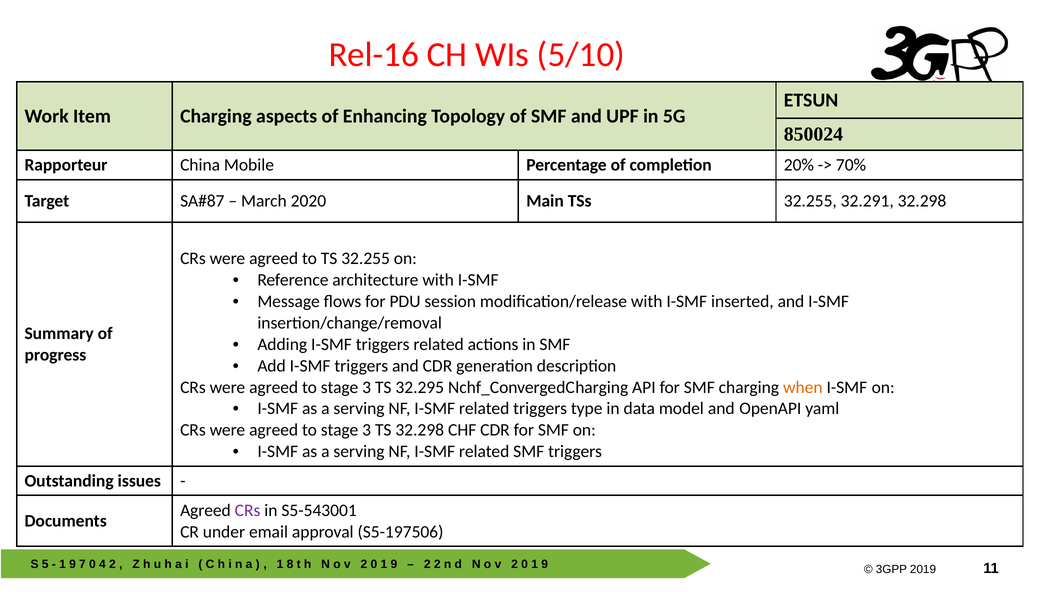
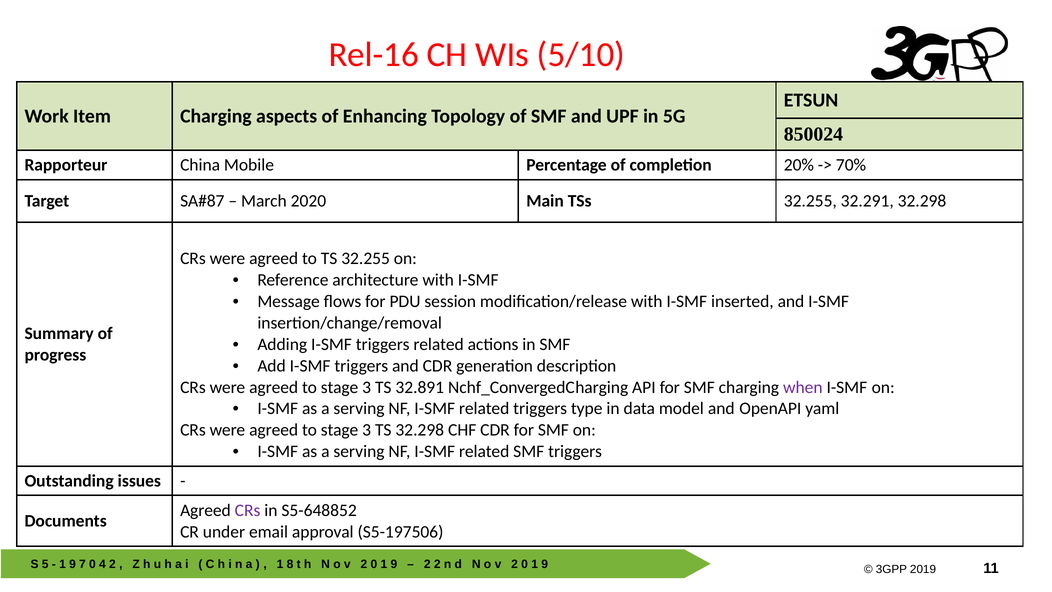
32.295: 32.295 -> 32.891
when colour: orange -> purple
S5-543001: S5-543001 -> S5-648852
